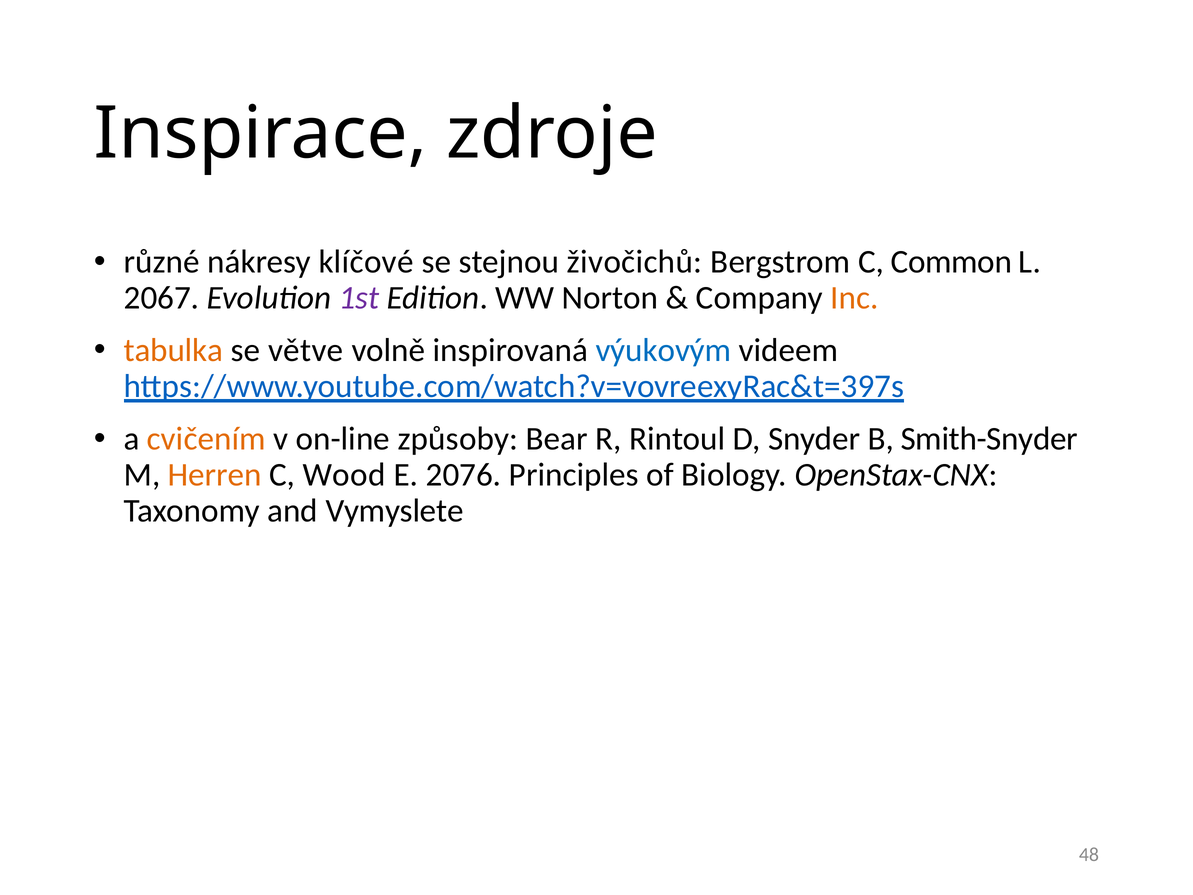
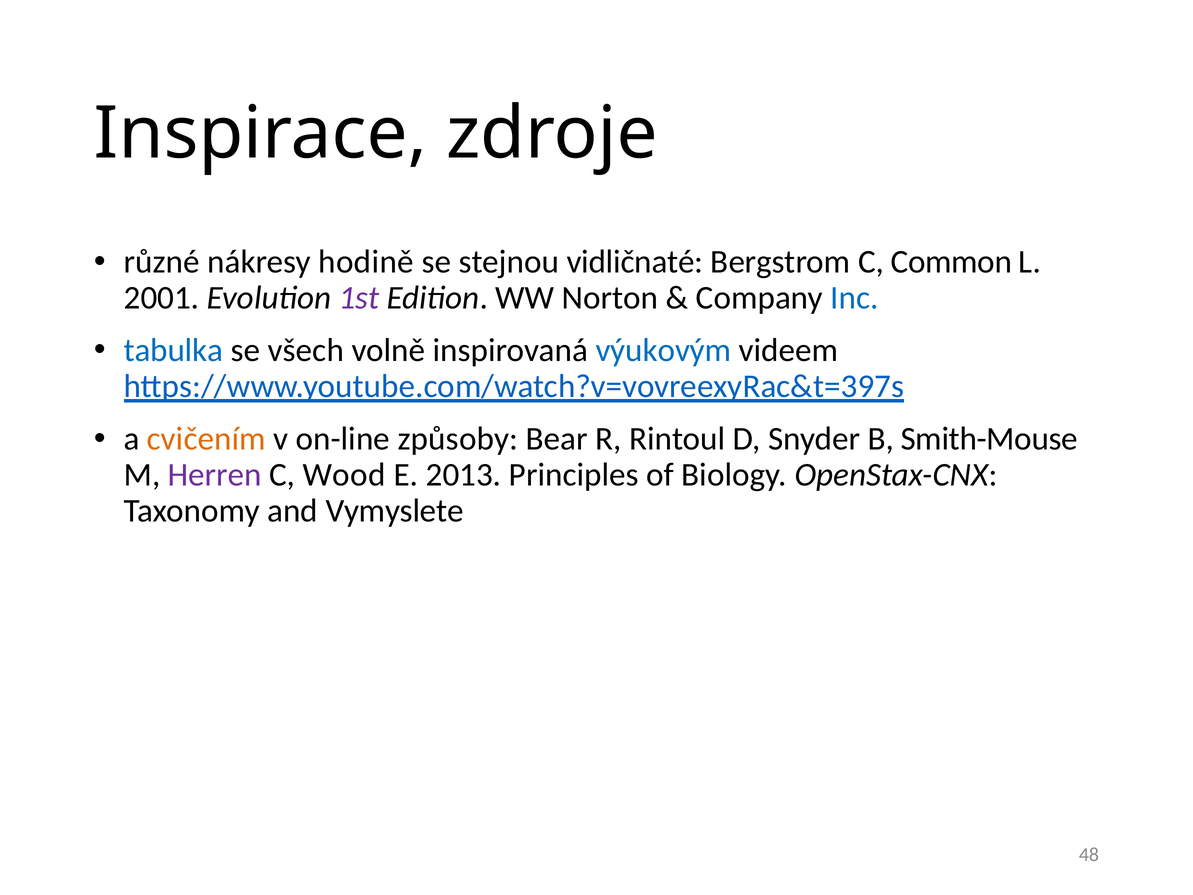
klíčové: klíčové -> hodině
živočichů: živočichů -> vidličnaté
2067: 2067 -> 2001
Inc colour: orange -> blue
tabulka colour: orange -> blue
větve: větve -> všech
Smith-Snyder: Smith-Snyder -> Smith-Mouse
Herren colour: orange -> purple
2076: 2076 -> 2013
